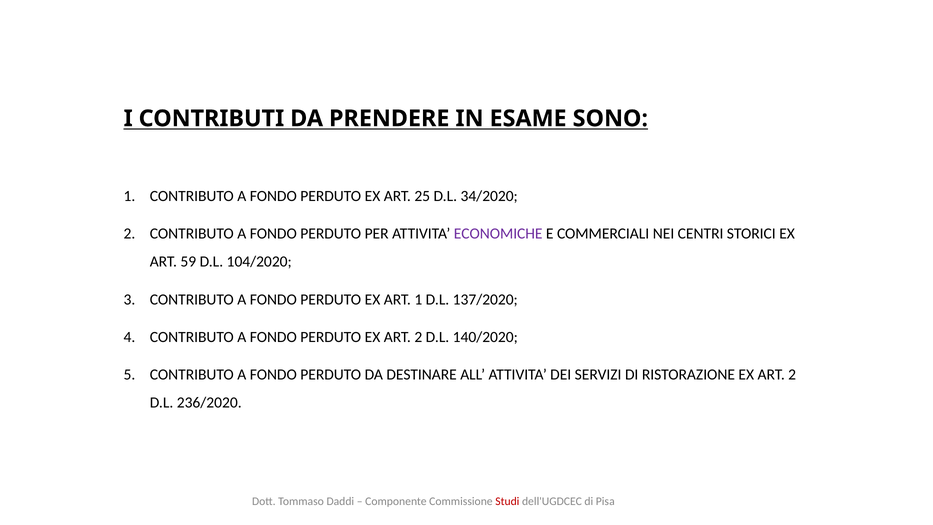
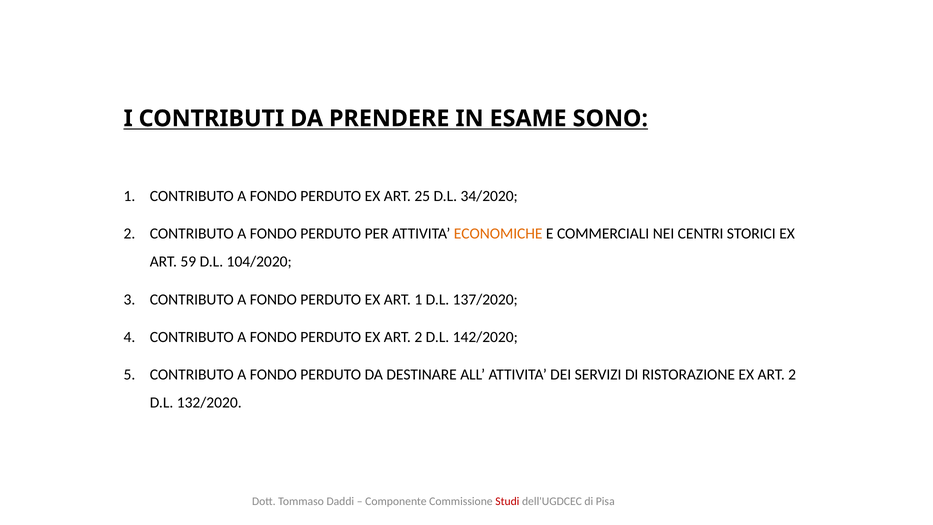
ECONOMICHE colour: purple -> orange
140/2020: 140/2020 -> 142/2020
236/2020: 236/2020 -> 132/2020
